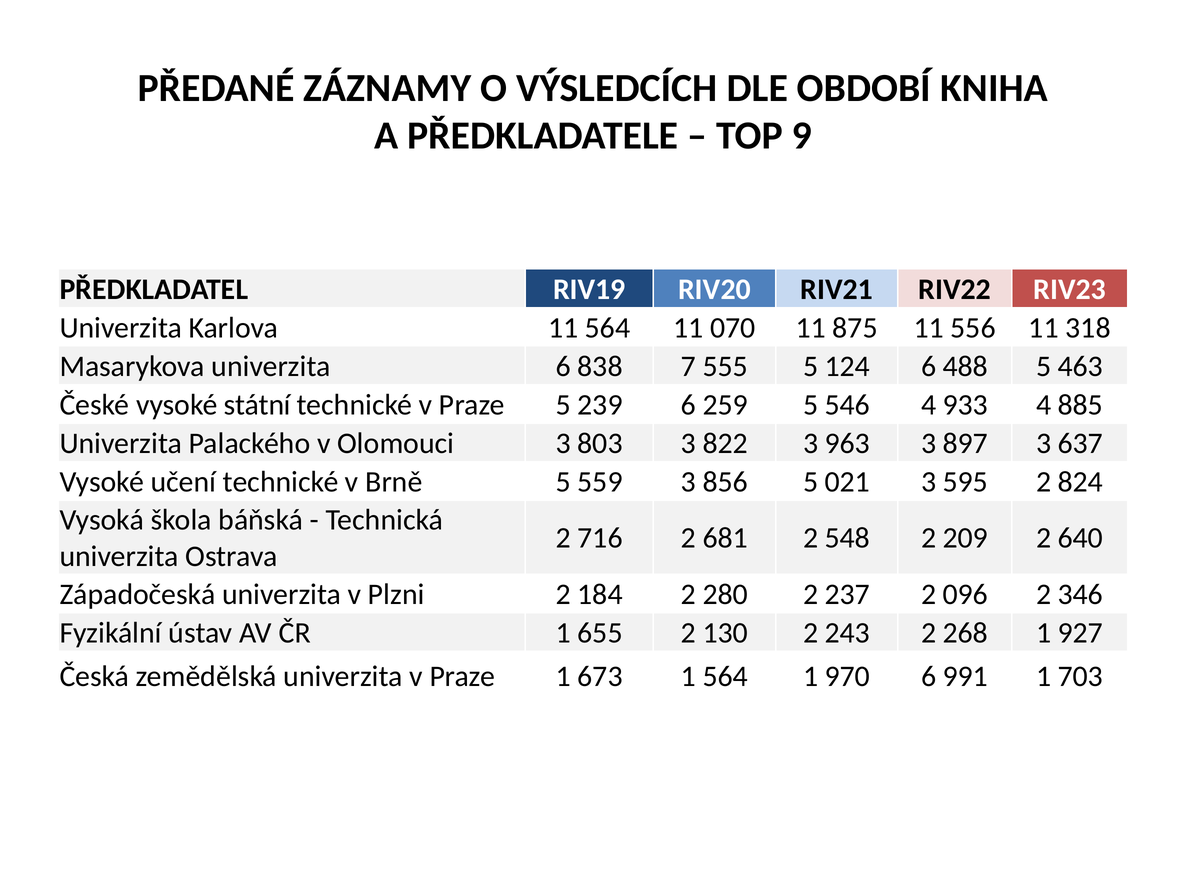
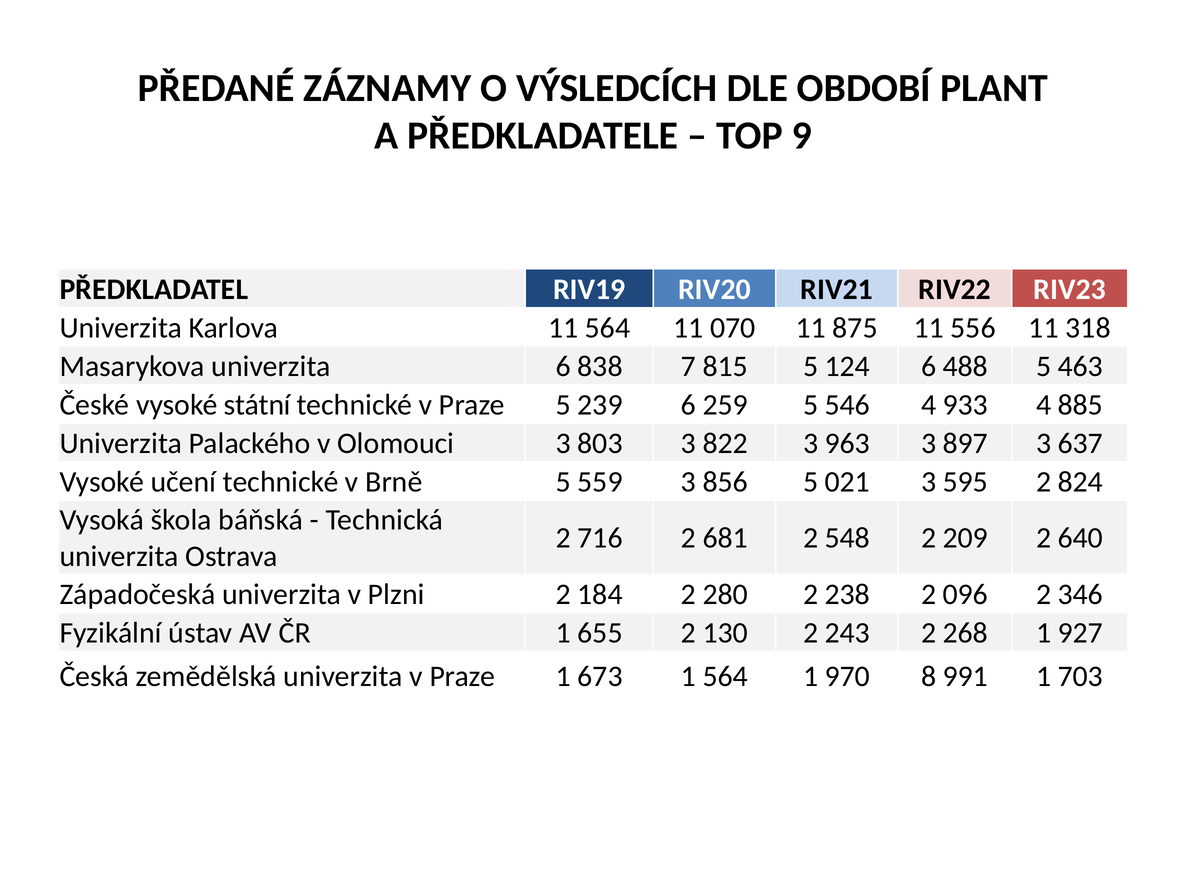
KNIHA: KNIHA -> PLANT
555: 555 -> 815
237: 237 -> 238
970 6: 6 -> 8
